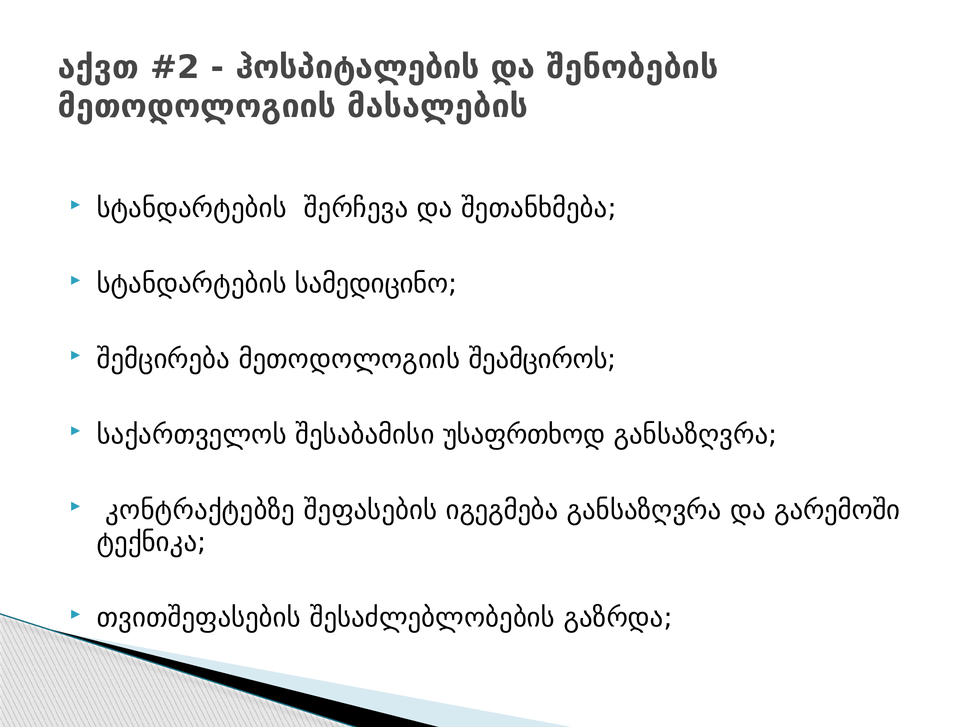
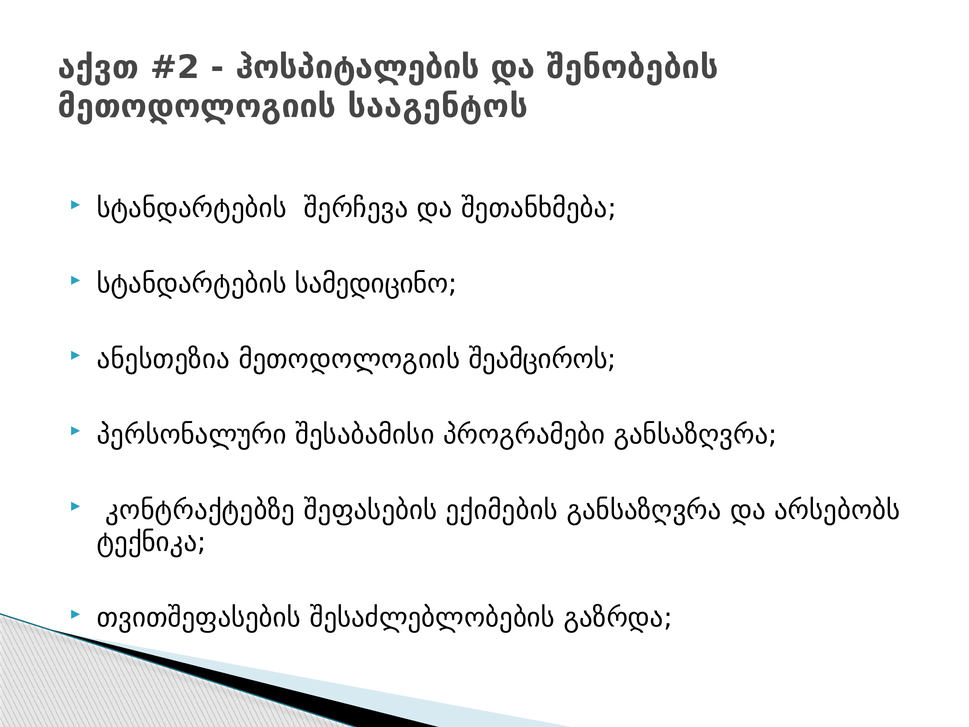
მასალების: მასალების -> სააგენტოს
შემცირება: შემცირება -> ანესთეზია
საქართველოს: საქართველოს -> პერსონალური
უსაფრთხოდ: უსაფრთხოდ -> პროგრამები
იგეგმება: იგეგმება -> ექიმების
გარემოში: გარემოში -> არსებობს
